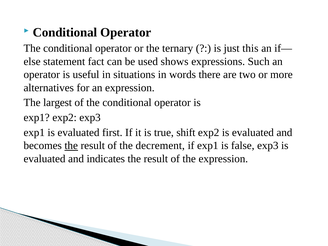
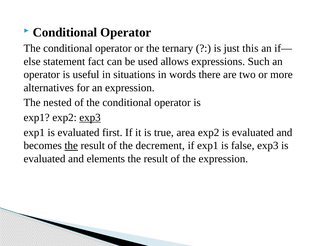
shows: shows -> allows
largest: largest -> nested
exp3 at (90, 118) underline: none -> present
shift: shift -> area
indicates: indicates -> elements
